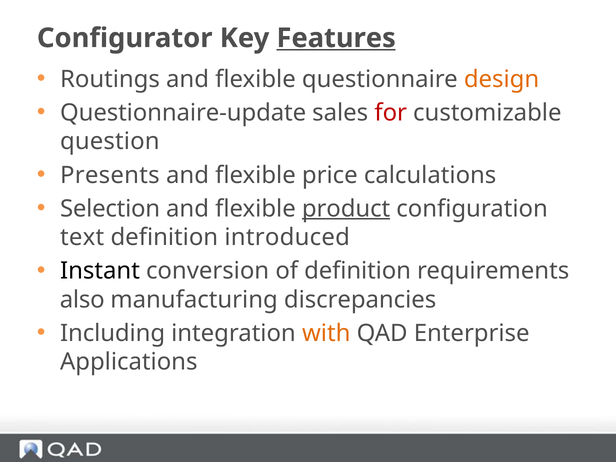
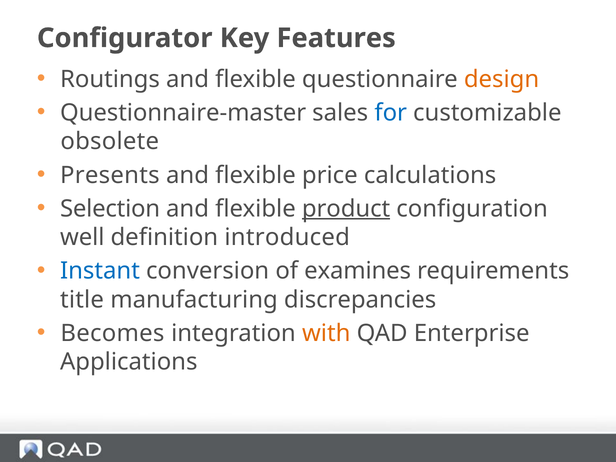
Features underline: present -> none
Questionnaire-update: Questionnaire-update -> Questionnaire-master
for colour: red -> blue
question: question -> obsolete
text: text -> well
Instant colour: black -> blue
of definition: definition -> examines
also: also -> title
Including: Including -> Becomes
